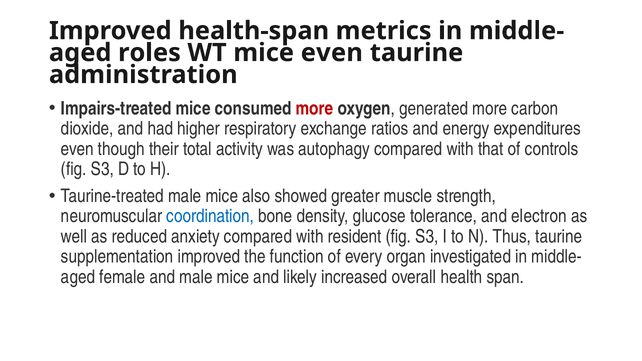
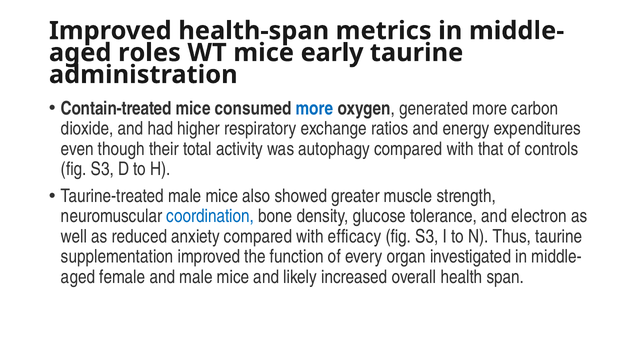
mice even: even -> early
Impairs-treated: Impairs-treated -> Contain-treated
more at (315, 109) colour: red -> blue
resident: resident -> efficacy
